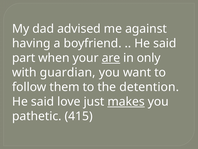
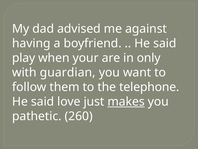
part: part -> play
are underline: present -> none
detention: detention -> telephone
415: 415 -> 260
